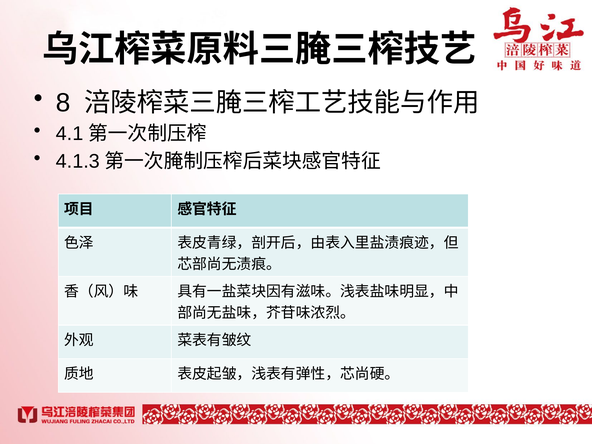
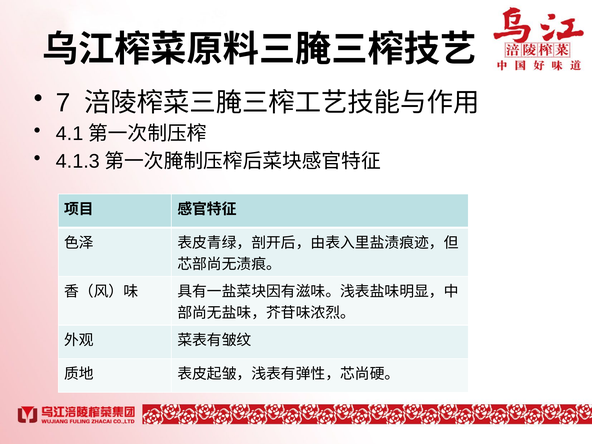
8: 8 -> 7
